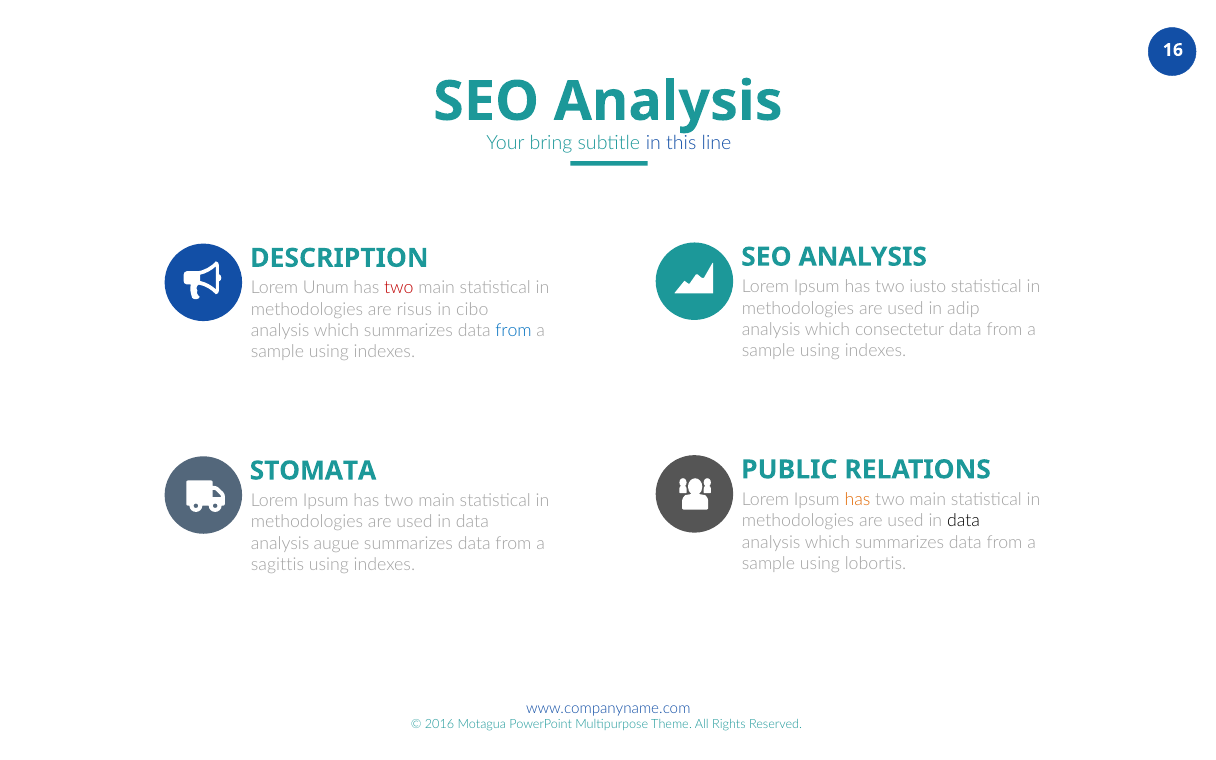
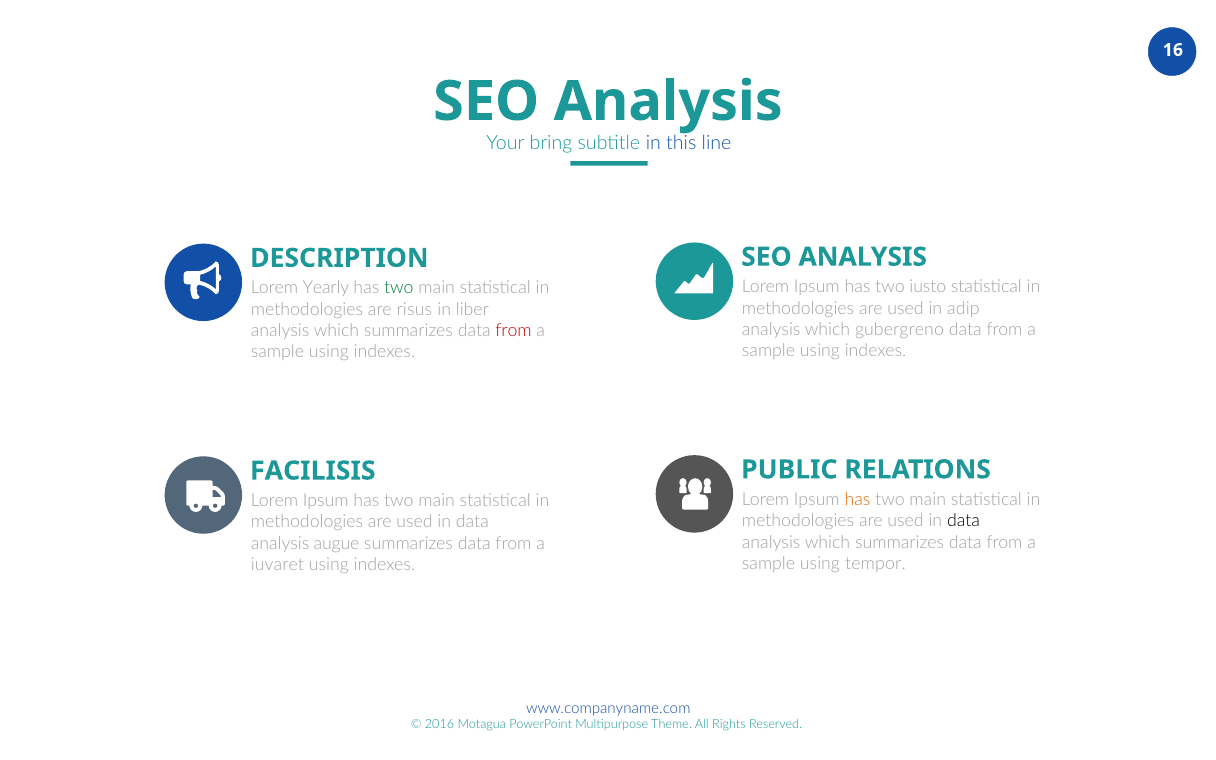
Unum: Unum -> Yearly
two at (399, 288) colour: red -> green
cibo: cibo -> liber
consectetur: consectetur -> gubergreno
from at (514, 331) colour: blue -> red
STOMATA: STOMATA -> FACILISIS
lobortis: lobortis -> tempor
sagittis: sagittis -> iuvaret
